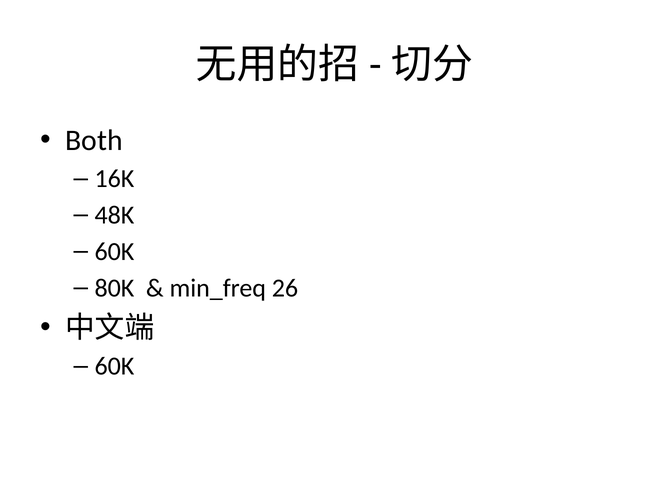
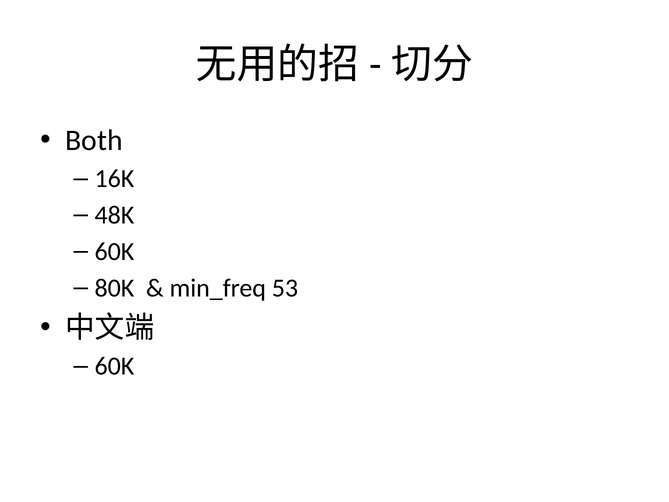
26: 26 -> 53
